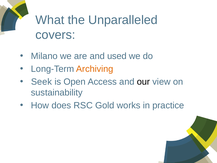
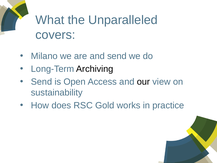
and used: used -> send
Archiving colour: orange -> black
Seek at (41, 82): Seek -> Send
